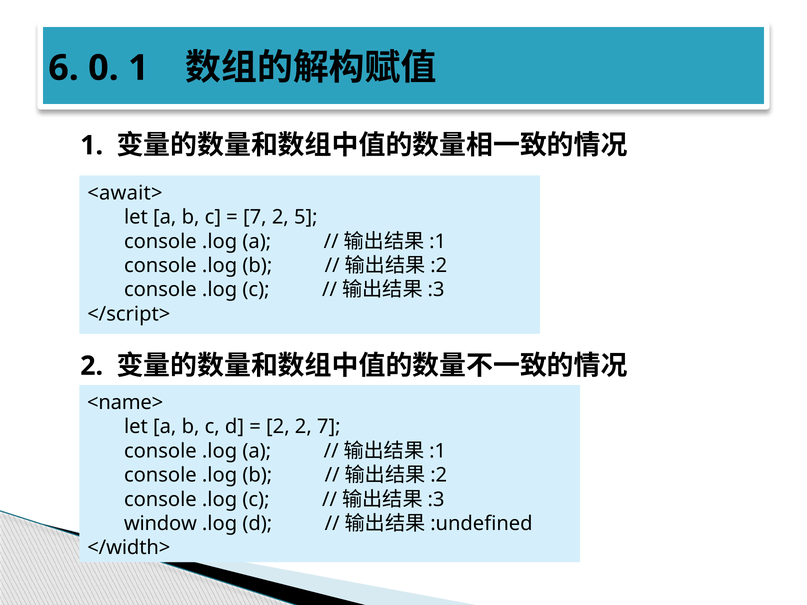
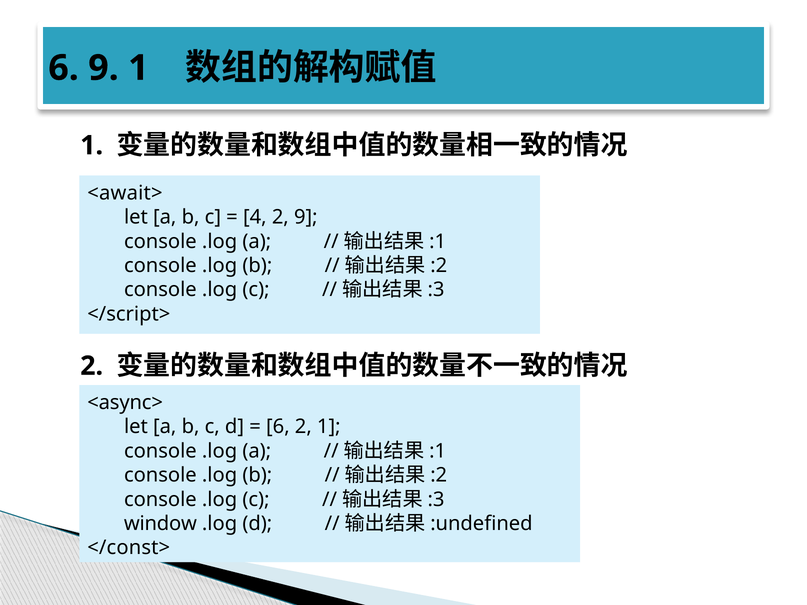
6 0: 0 -> 9
7 at (255, 217): 7 -> 4
2 5: 5 -> 9
<name>: <name> -> <async>
2 at (278, 427): 2 -> 6
2 7: 7 -> 1
</width>: </width> -> </const>
